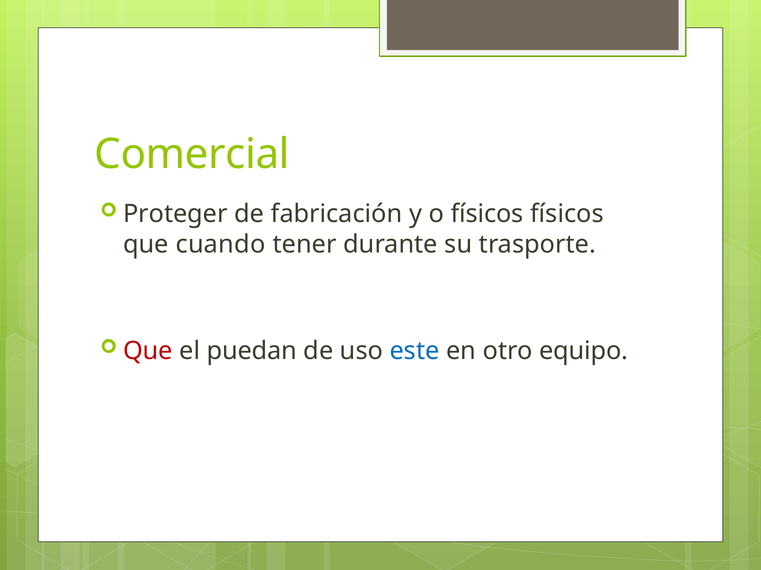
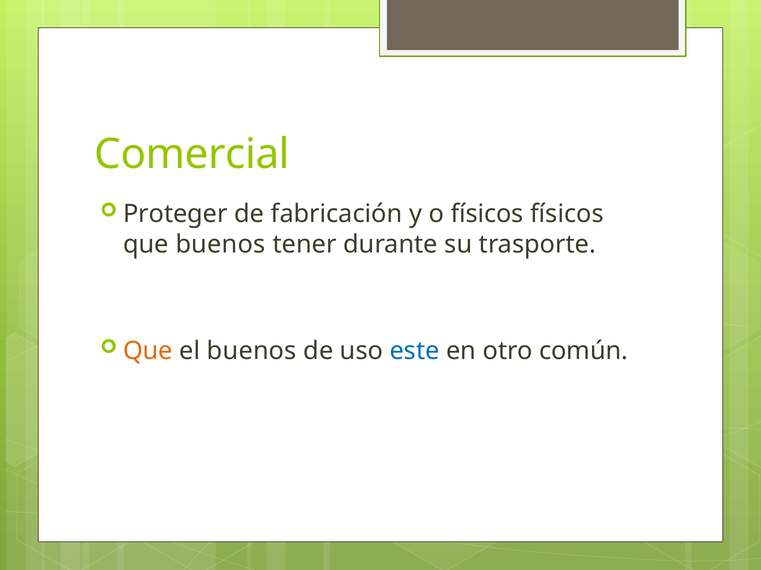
que cuando: cuando -> buenos
Que at (148, 351) colour: red -> orange
el puedan: puedan -> buenos
equipo: equipo -> común
